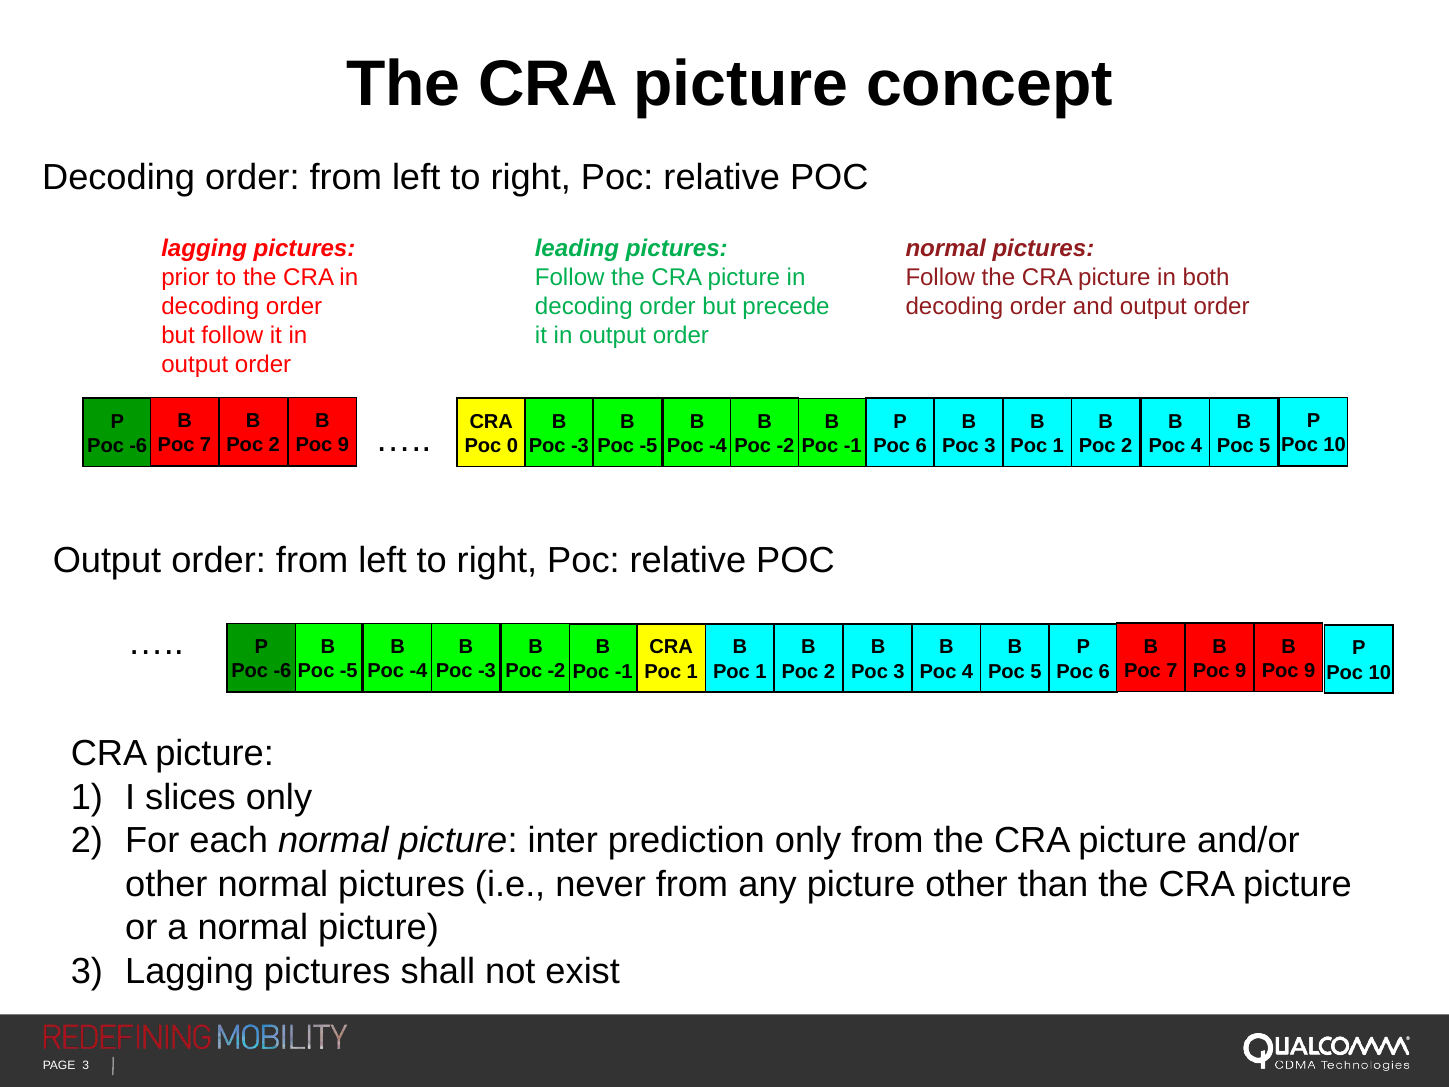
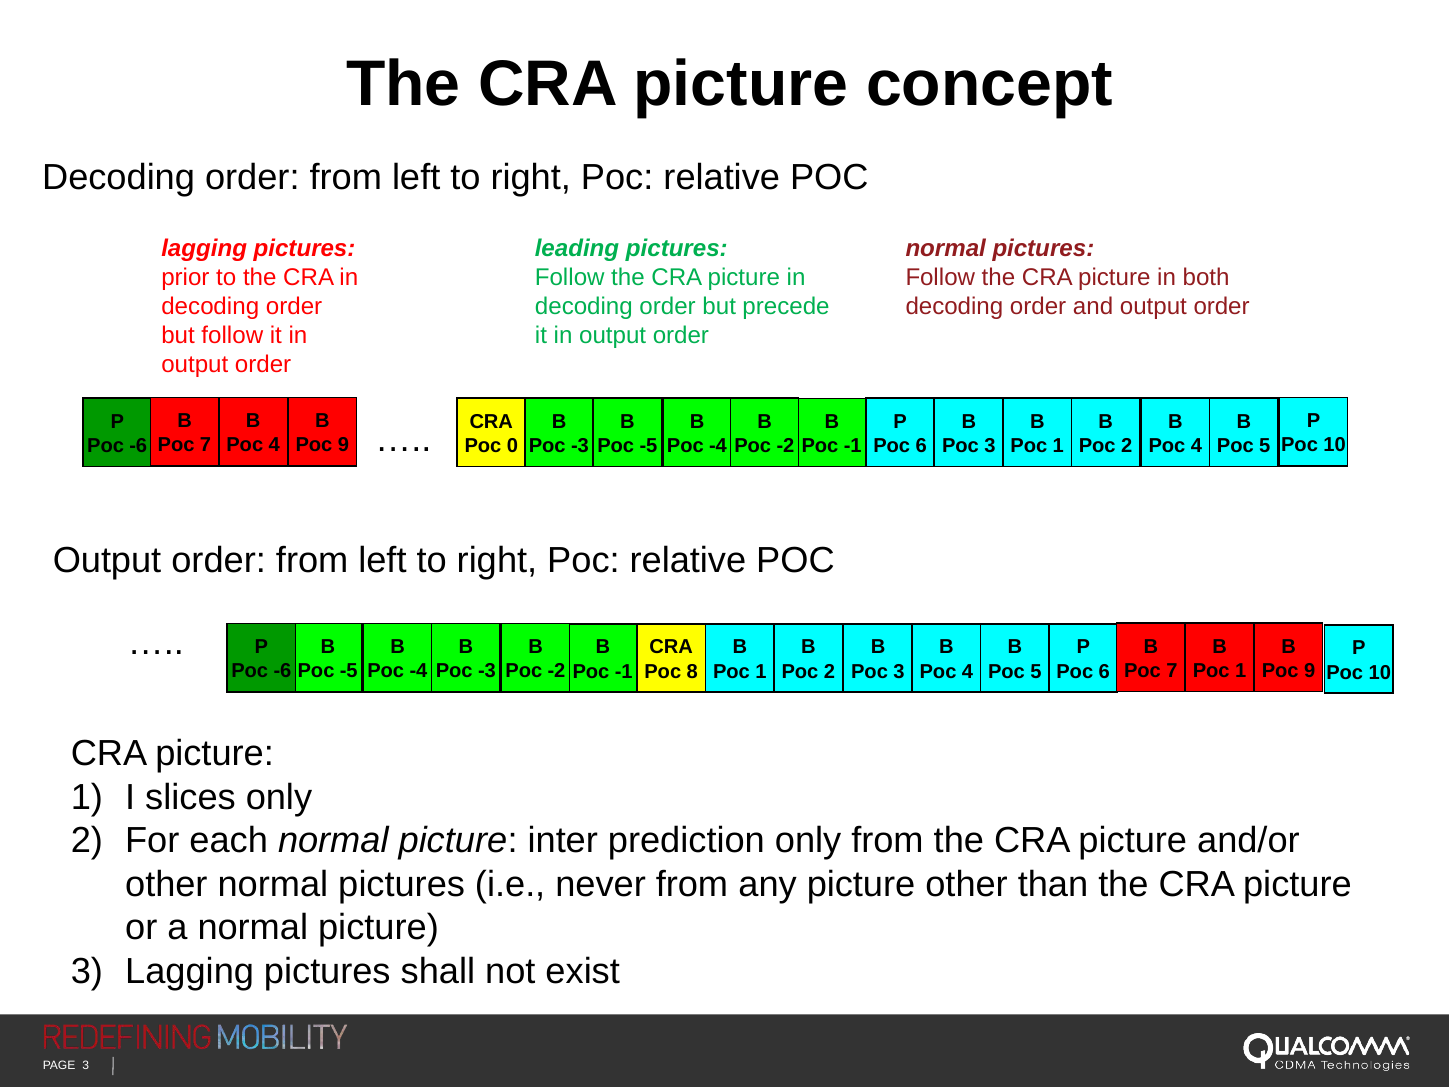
2 at (274, 445): 2 -> 4
9 at (1241, 671): 9 -> 1
1 at (692, 671): 1 -> 8
